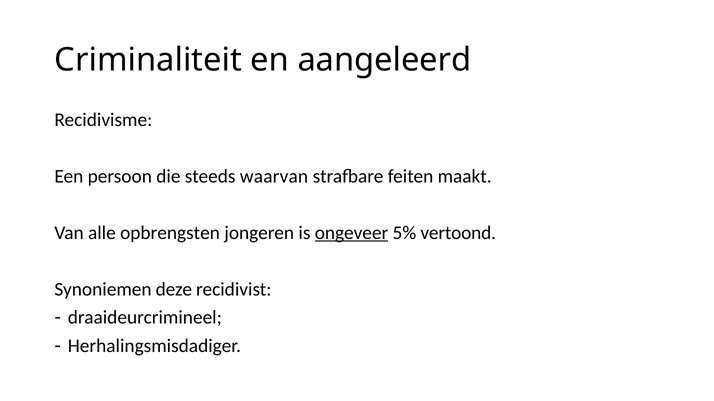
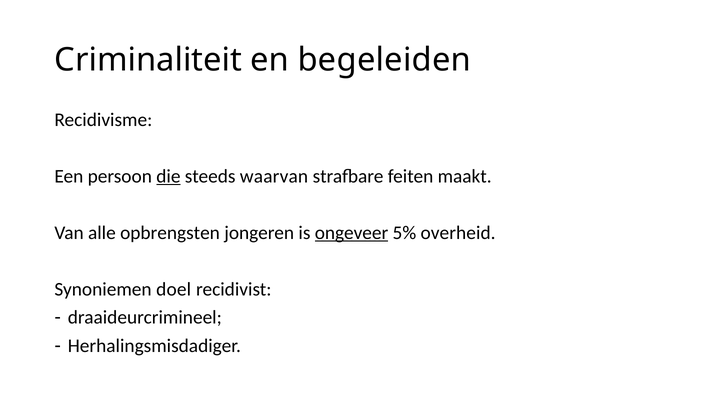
aangeleerd: aangeleerd -> begeleiden
die underline: none -> present
vertoond: vertoond -> overheid
deze: deze -> doel
